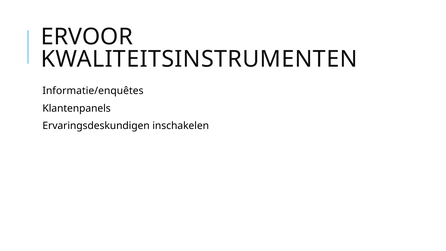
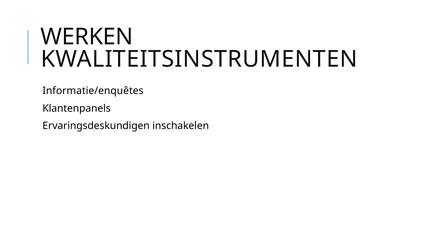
ERVOOR: ERVOOR -> WERKEN
